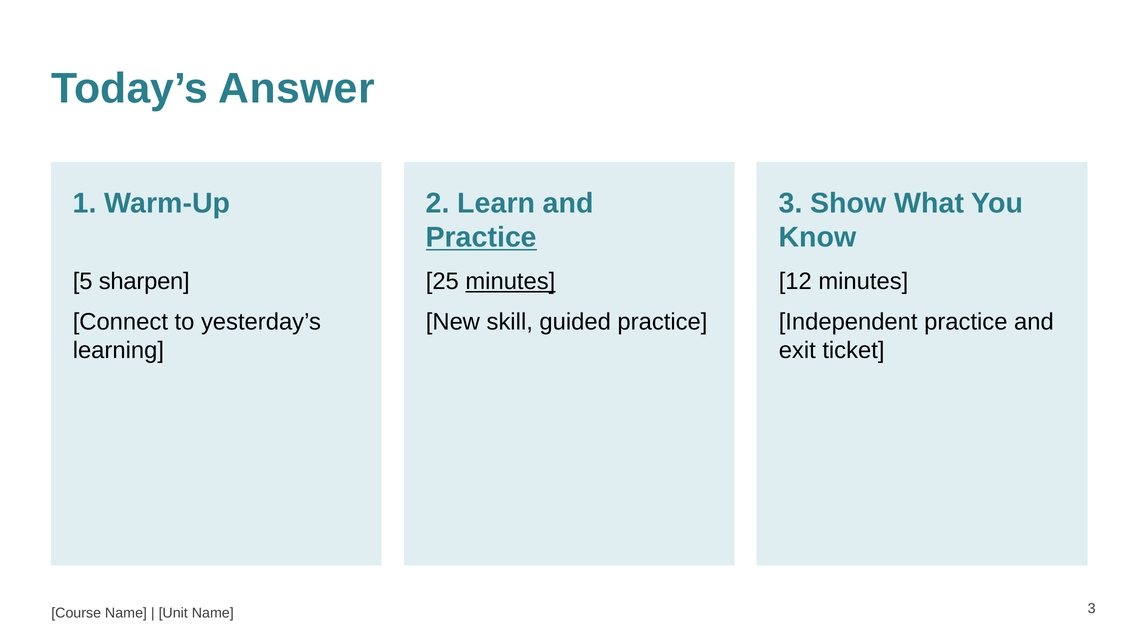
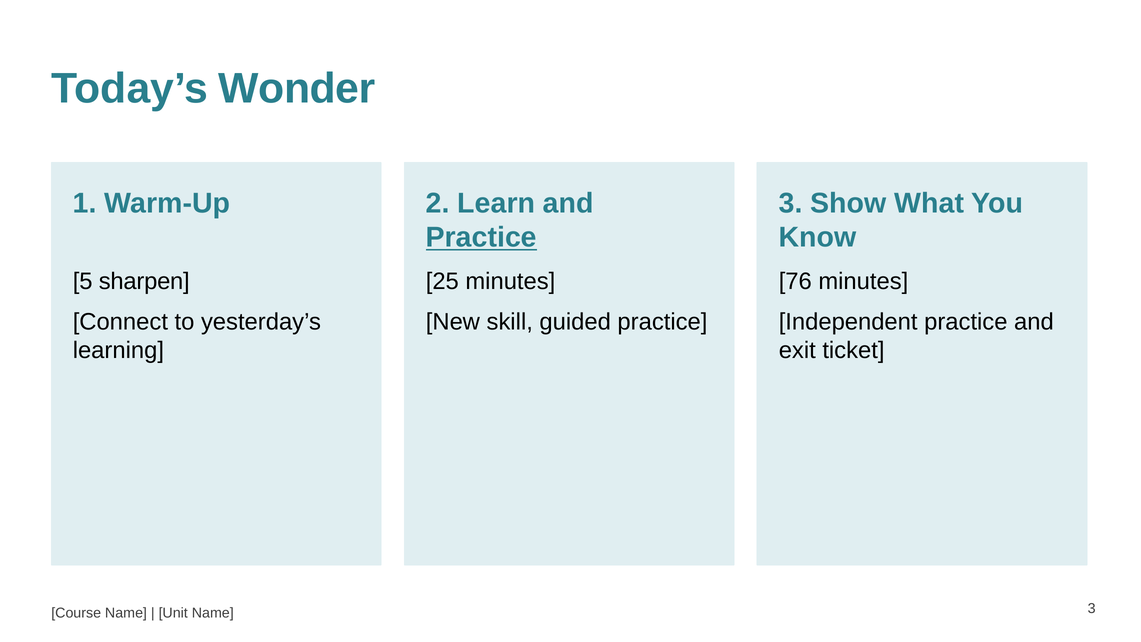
Answer: Answer -> Wonder
minutes at (510, 281) underline: present -> none
12: 12 -> 76
